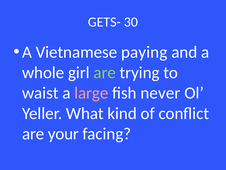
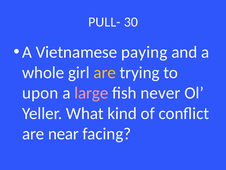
GETS-: GETS- -> PULL-
are at (105, 72) colour: light green -> yellow
waist: waist -> upon
your: your -> near
